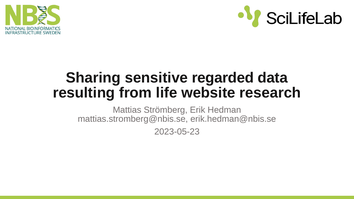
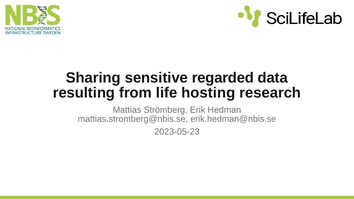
website: website -> hosting
